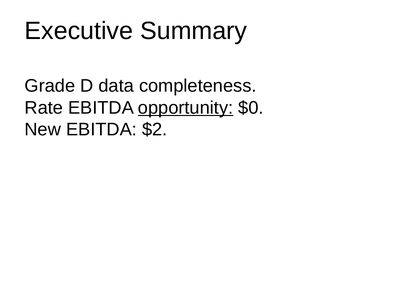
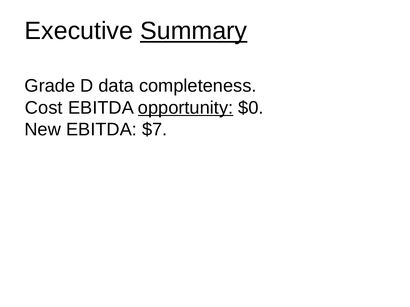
Summary underline: none -> present
Rate: Rate -> Cost
$2: $2 -> $7
